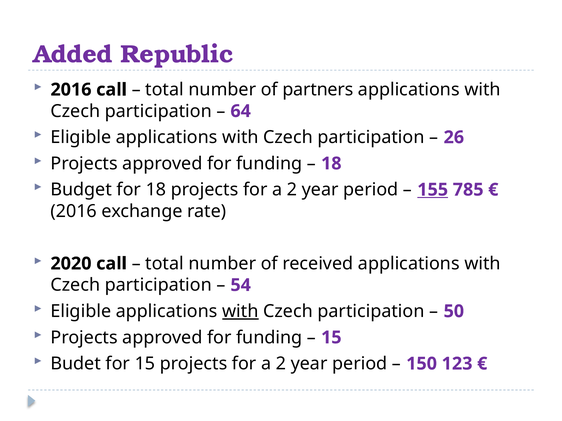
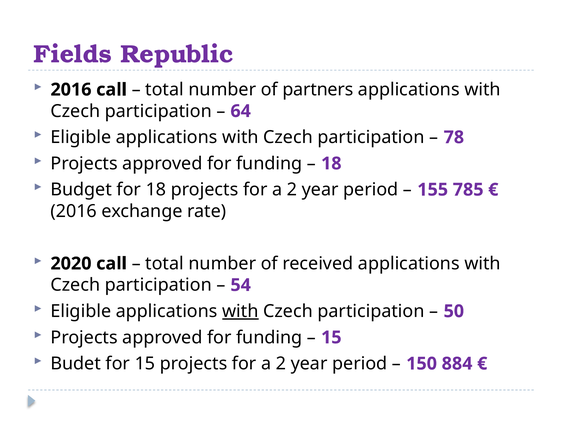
Added: Added -> Fields
26: 26 -> 78
155 underline: present -> none
123: 123 -> 884
